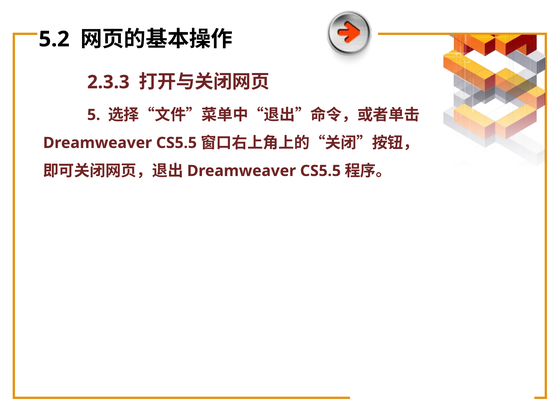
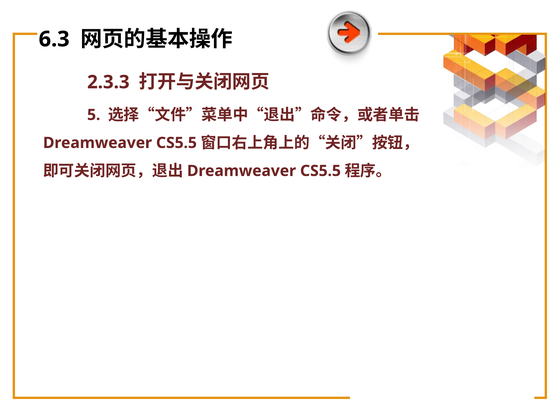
5.2: 5.2 -> 6.3
